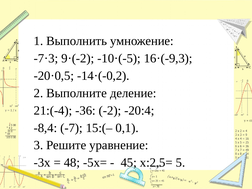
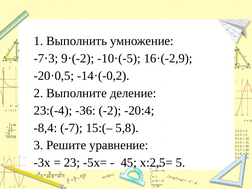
16·(-9,3: 16·(-9,3 -> 16·(-2,9
21:(-4: 21:(-4 -> 23:(-4
0,1: 0,1 -> 5,8
48: 48 -> 23
